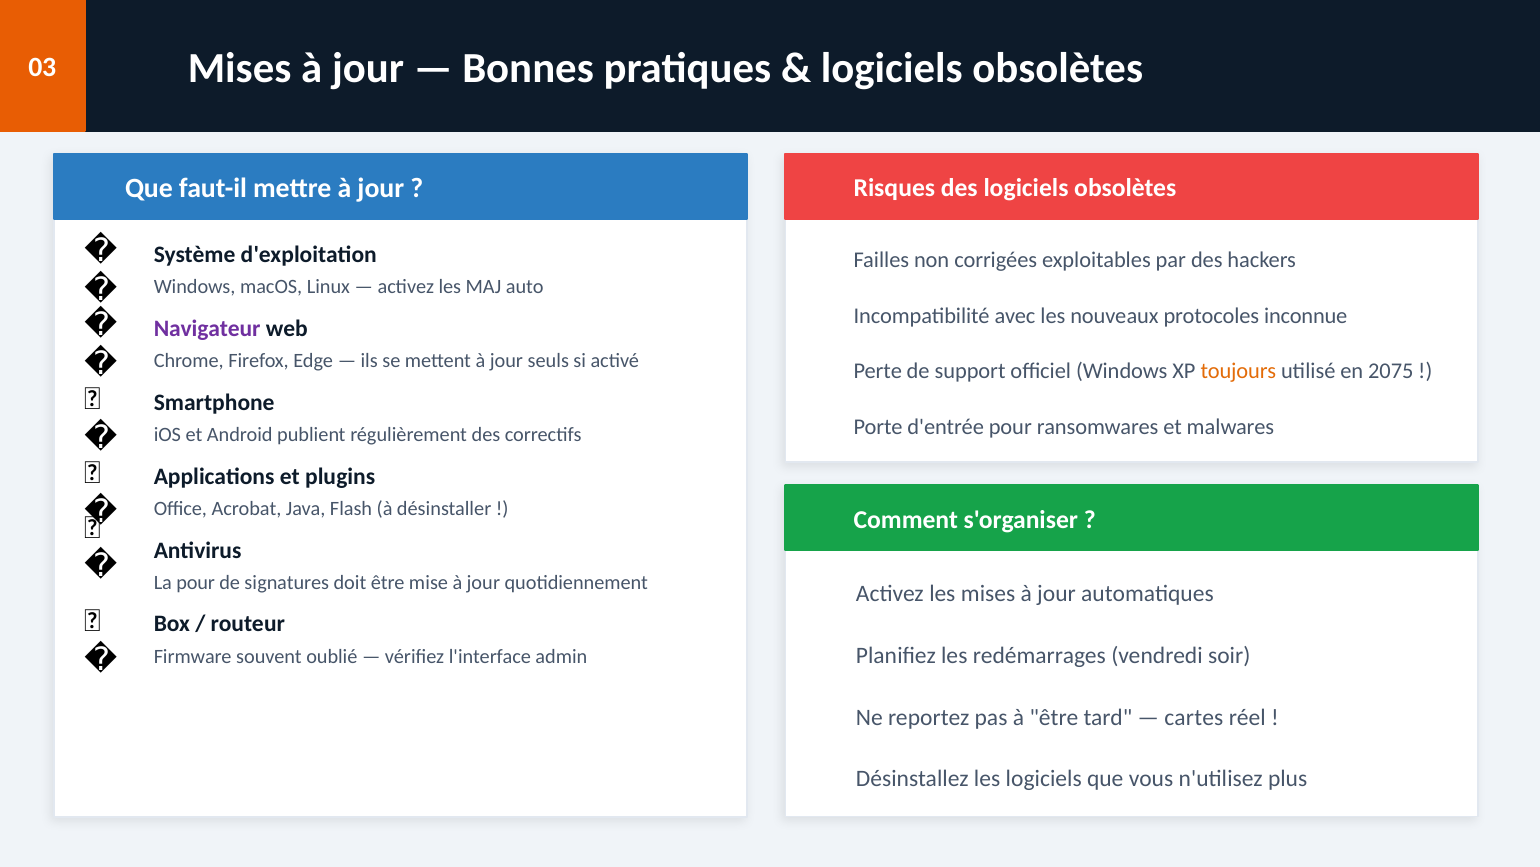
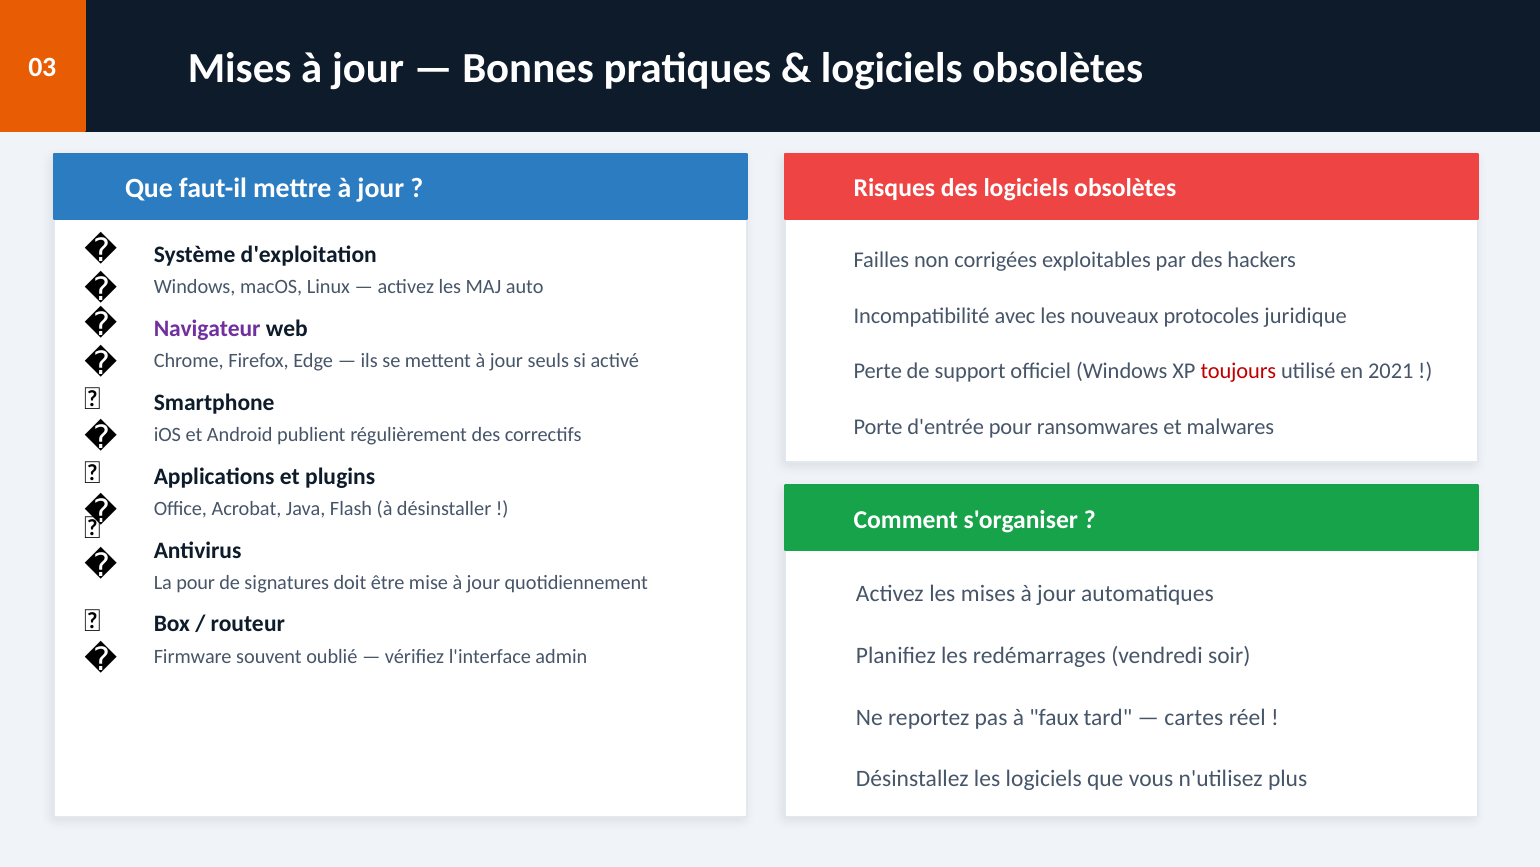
inconnue: inconnue -> juridique
toujours colour: orange -> red
2075: 2075 -> 2021
à être: être -> faux
